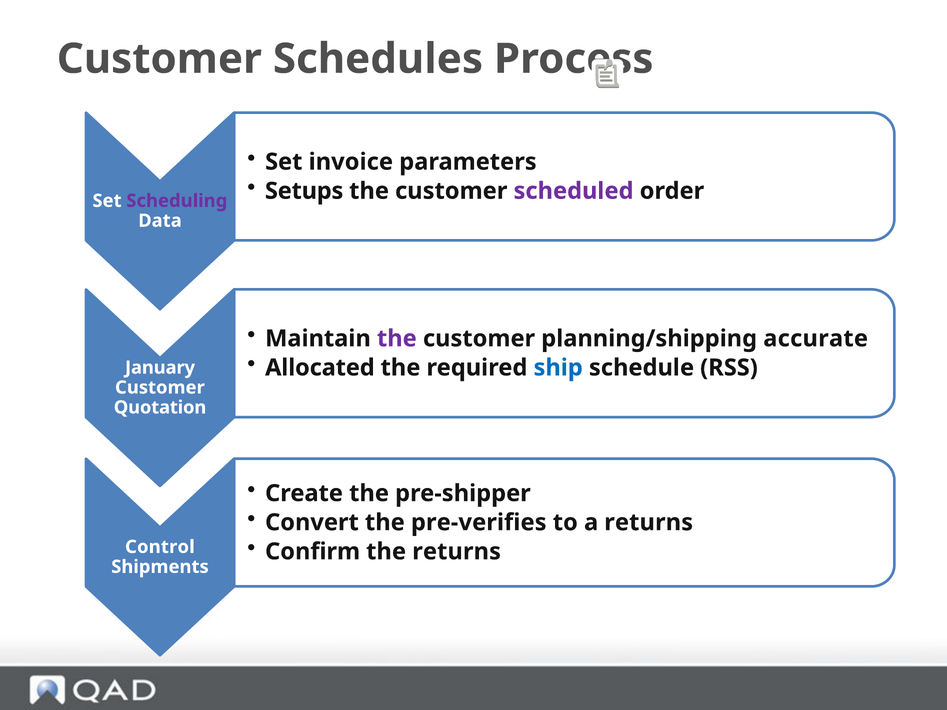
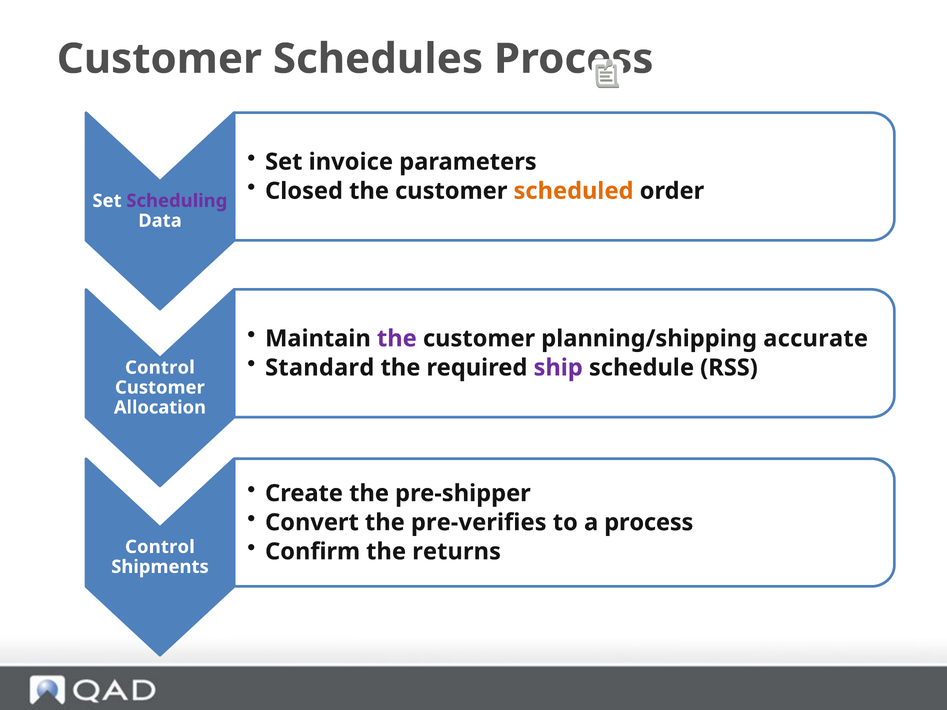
Setups: Setups -> Closed
scheduled colour: purple -> orange
Allocated: Allocated -> Standard
ship colour: blue -> purple
January at (160, 368): January -> Control
Quotation: Quotation -> Allocation
a returns: returns -> process
